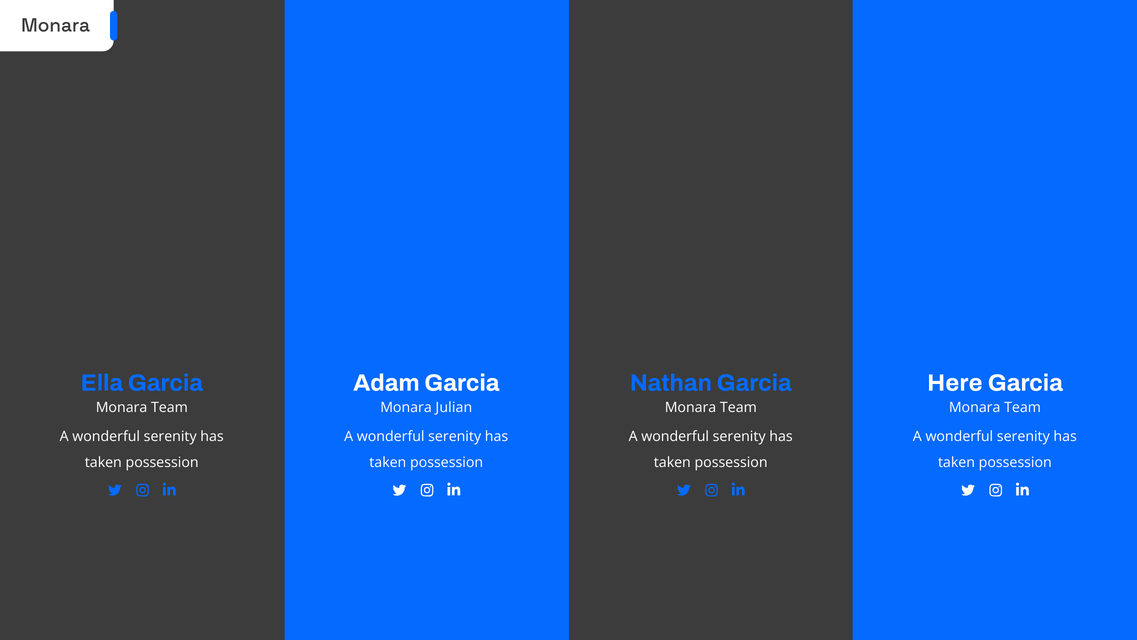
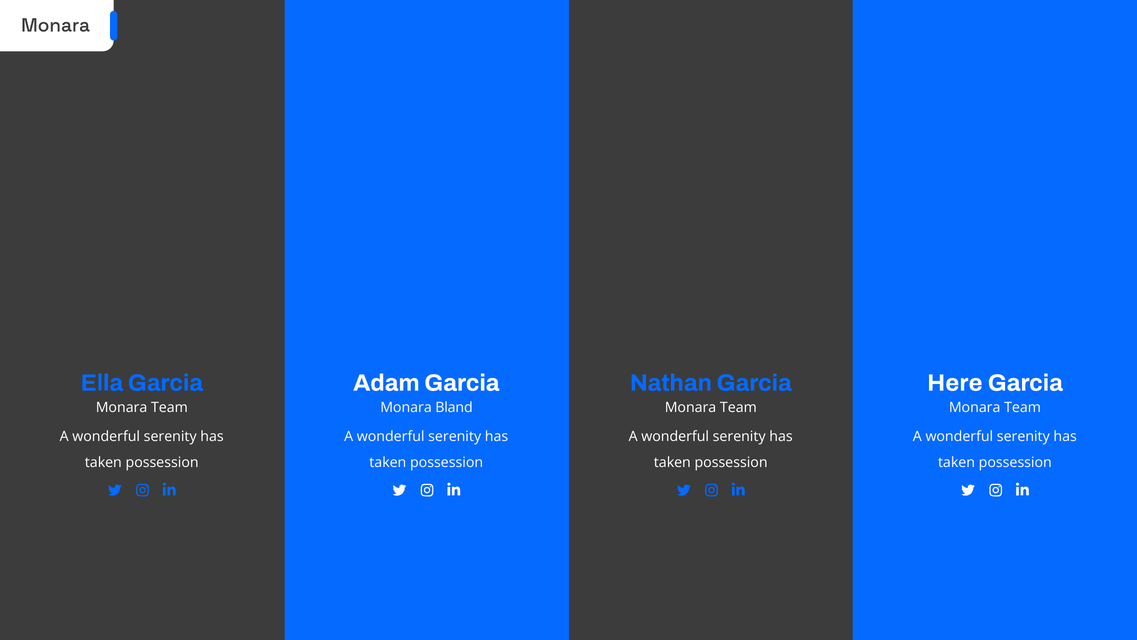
Julian: Julian -> Bland
